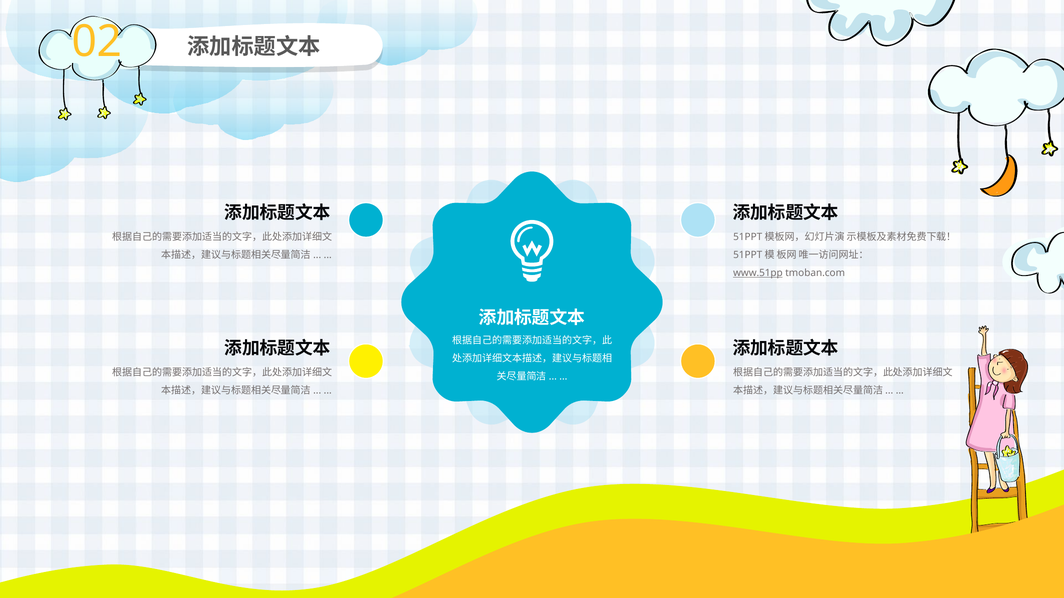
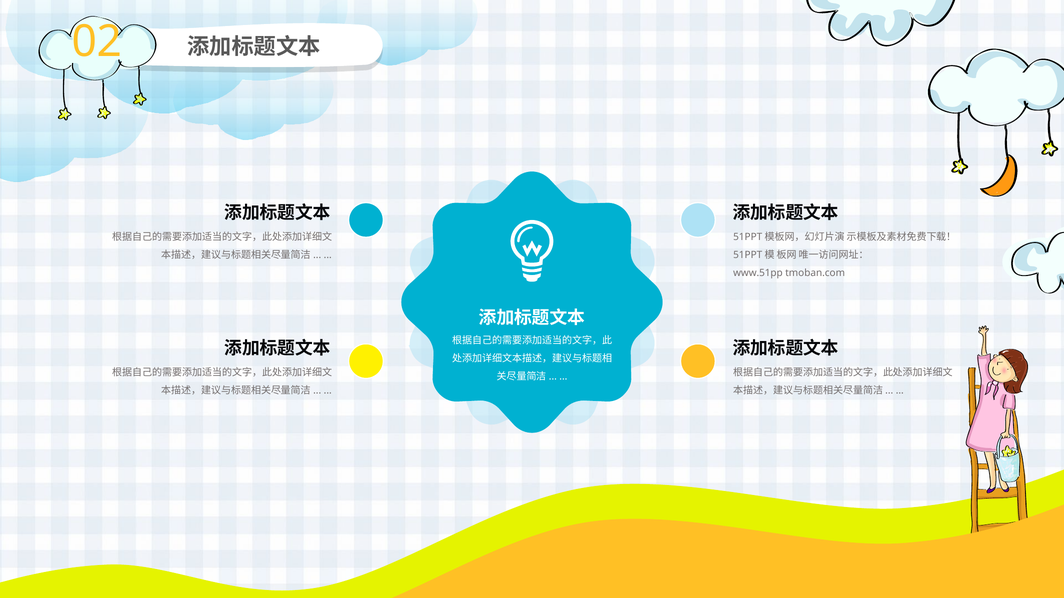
www.51pp underline: present -> none
